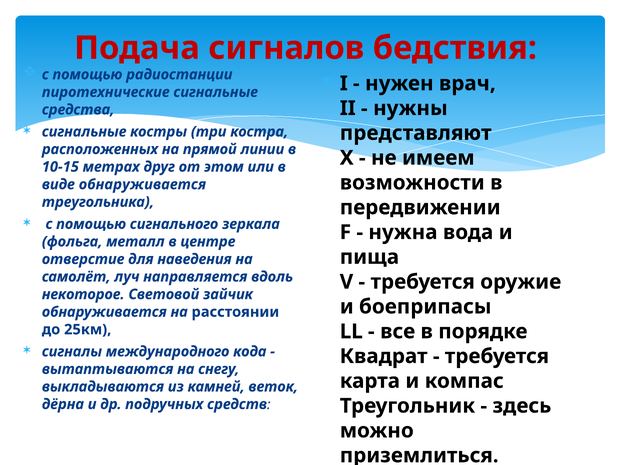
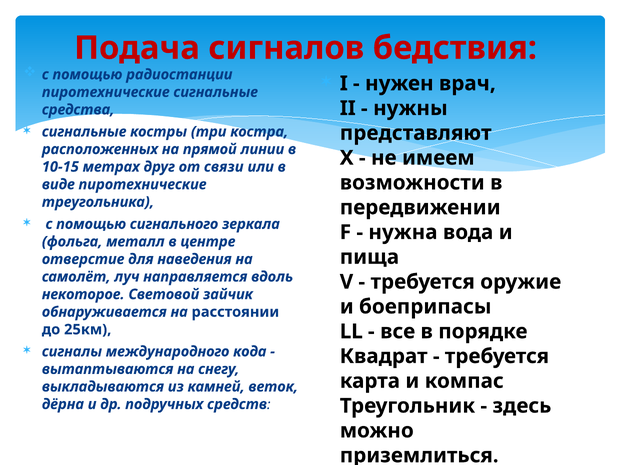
этом: этом -> связи
виде обнаруживается: обнаруживается -> пиротехнические
